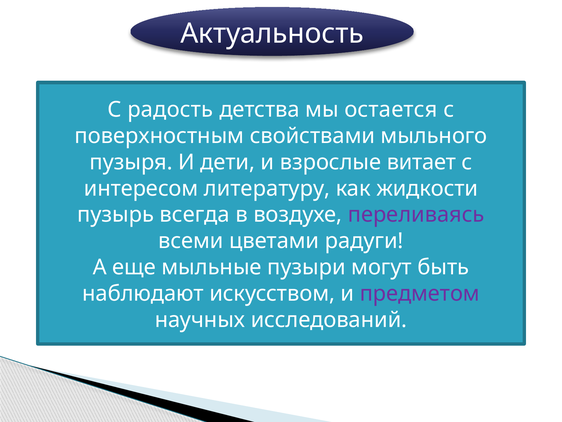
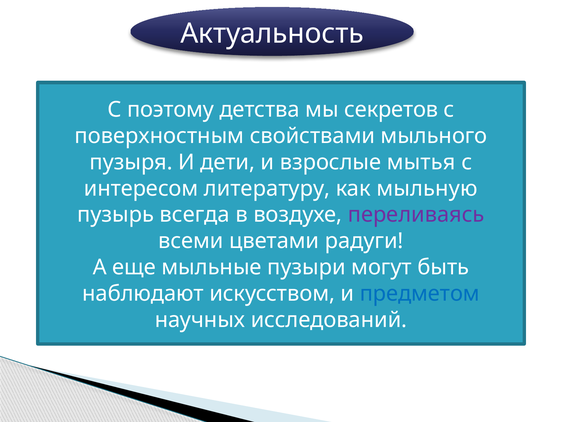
радость: радость -> поэтому
остается: остается -> секретов
витает: витает -> мытья
жидкости: жидкости -> мыльную
предметом colour: purple -> blue
